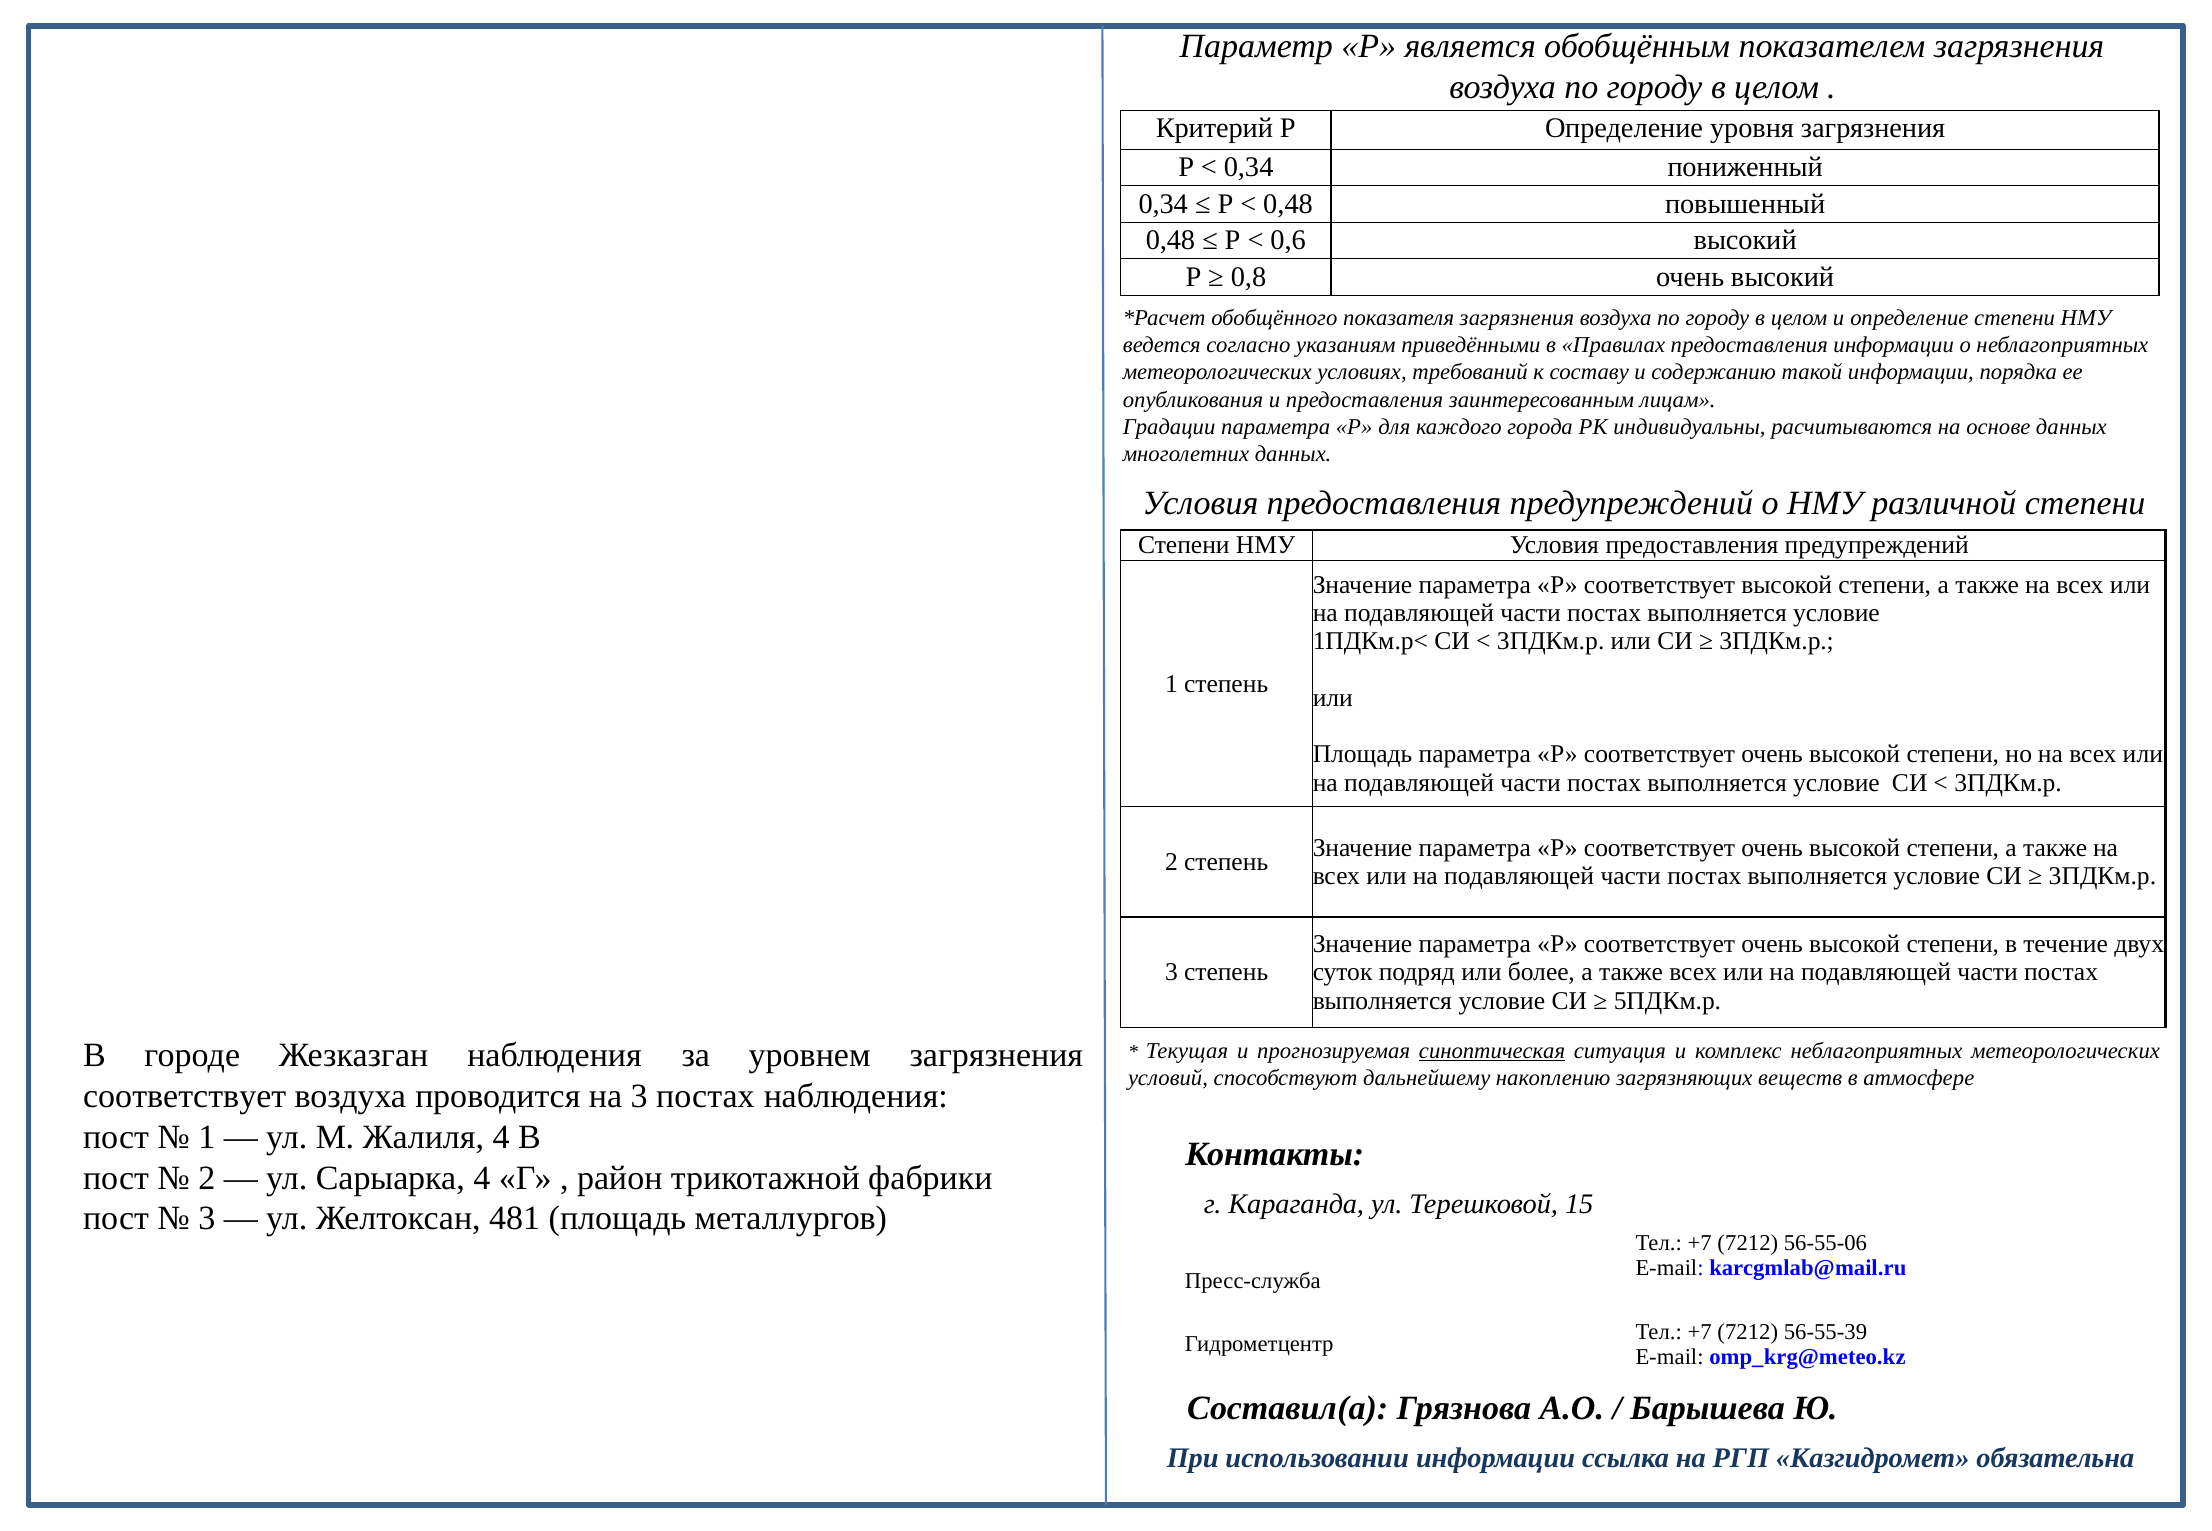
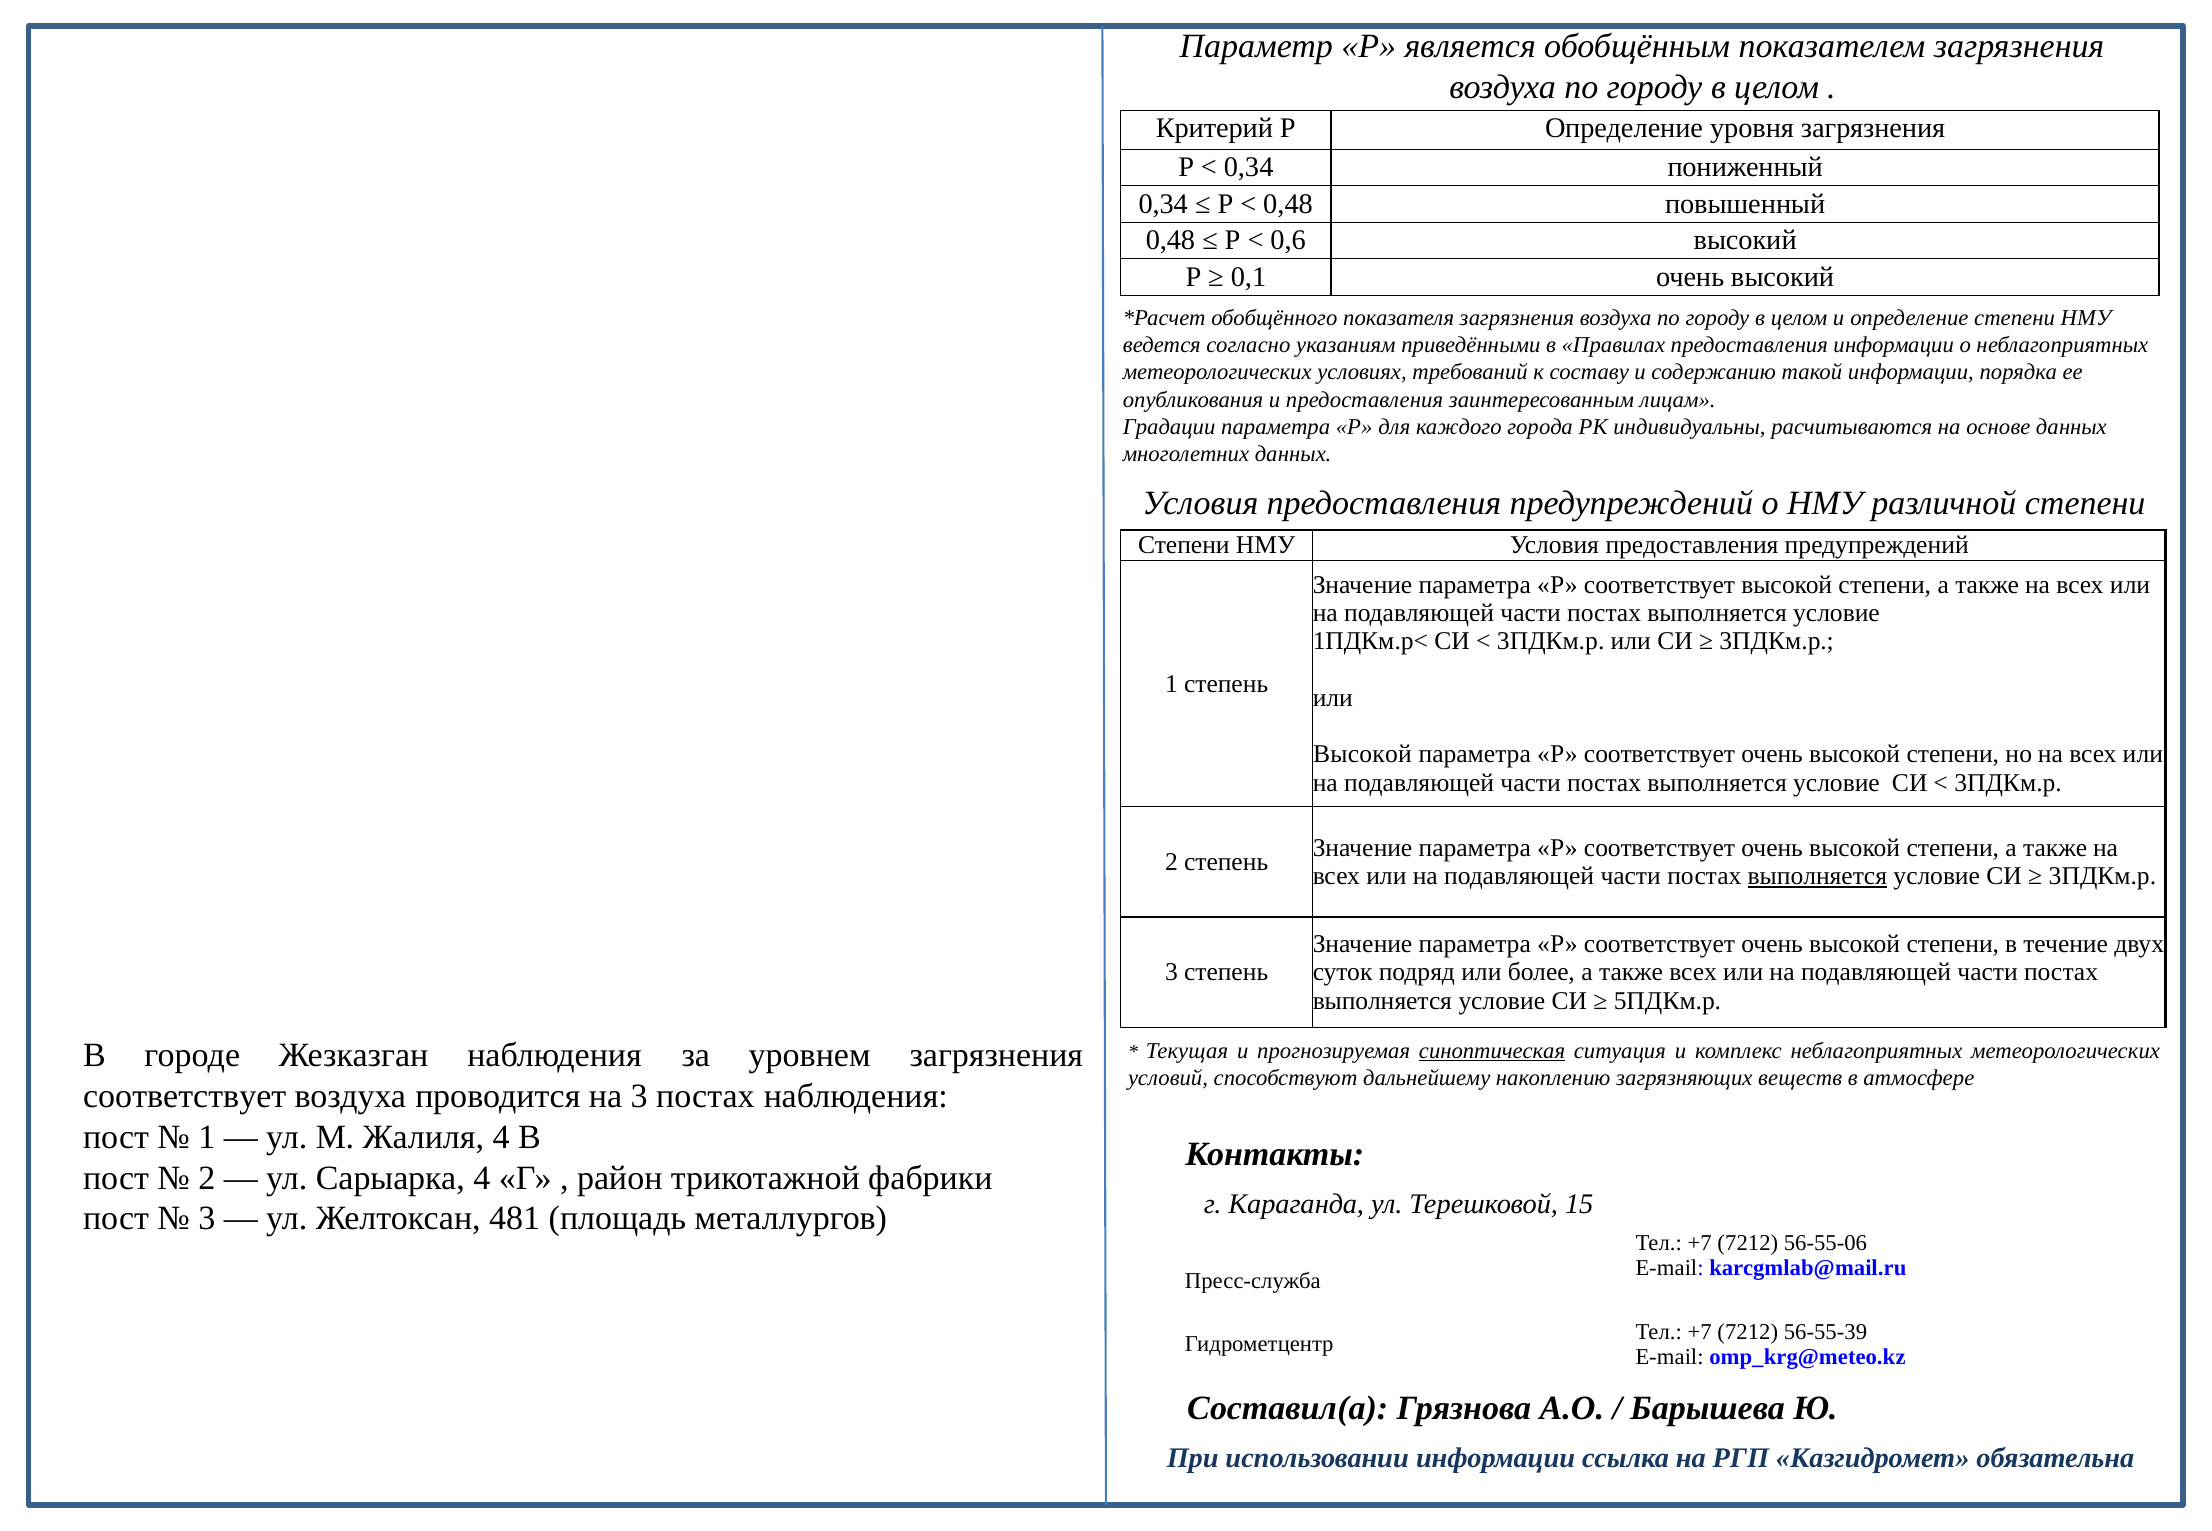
0,8: 0,8 -> 0,1
Площадь at (1363, 755): Площадь -> Высокой
выполняется at (1817, 876) underline: none -> present
